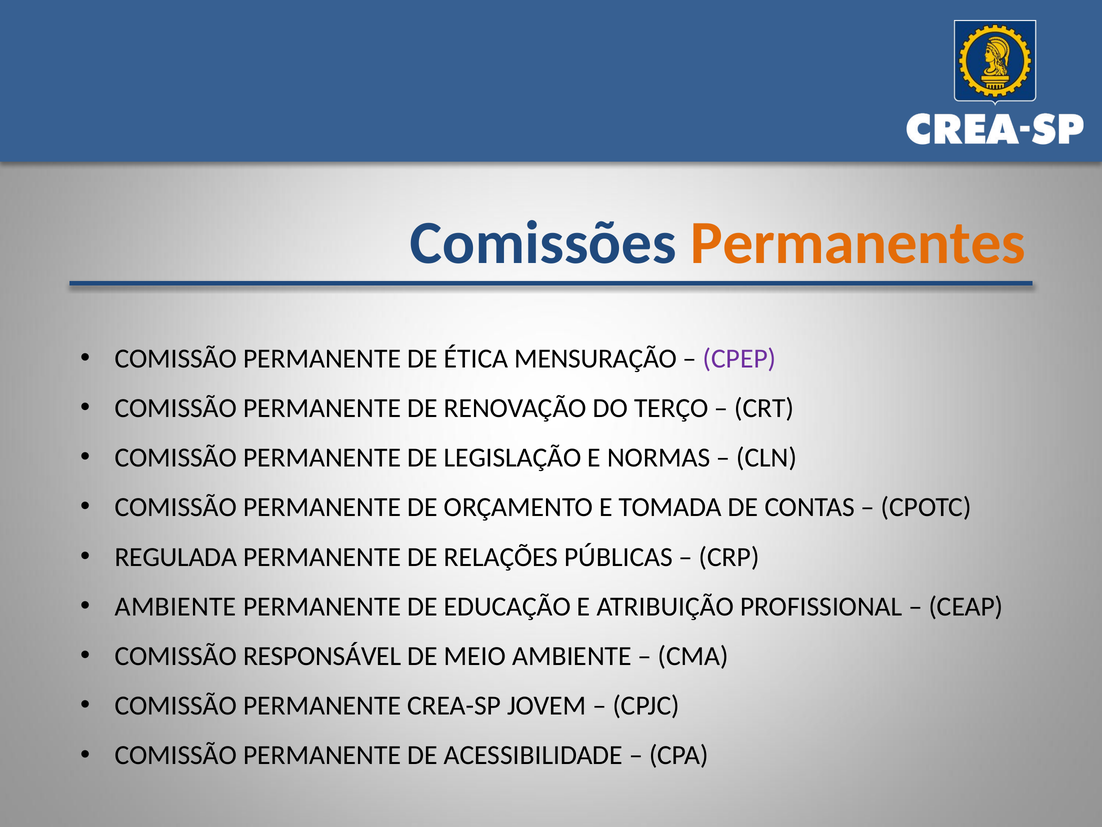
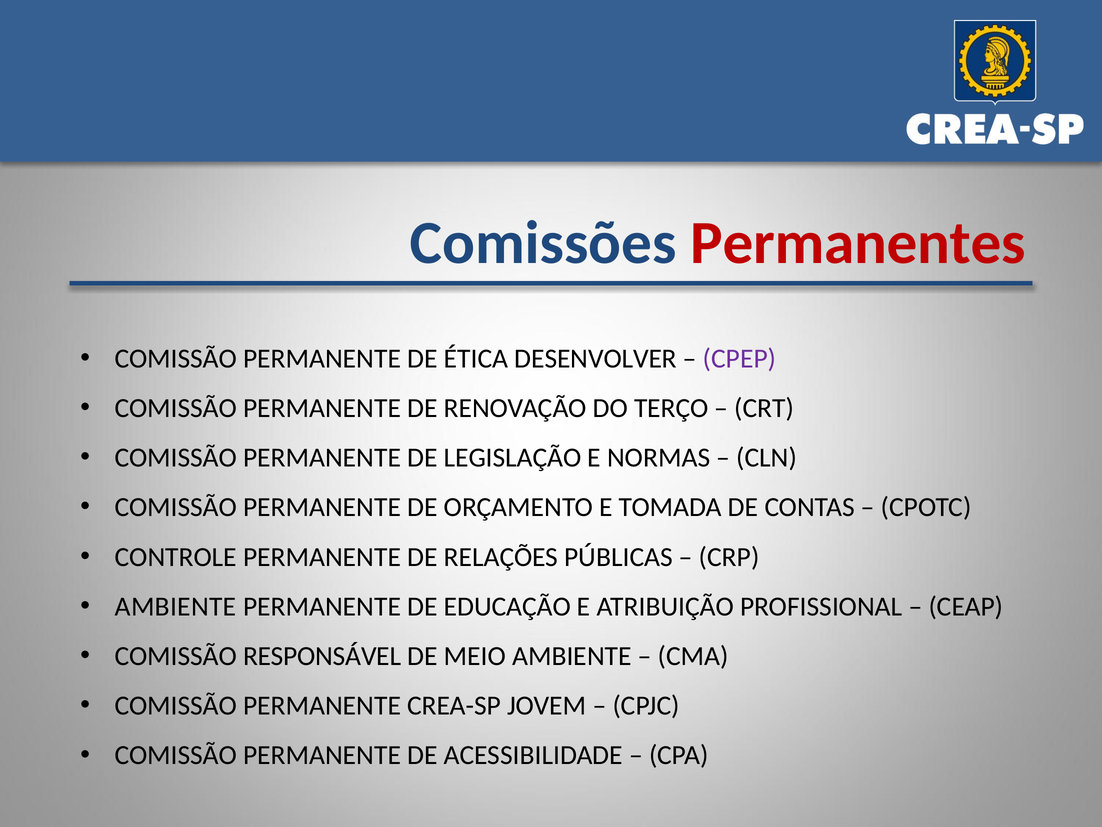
Permanentes colour: orange -> red
MENSURAÇÃO: MENSURAÇÃO -> DESENVOLVER
REGULADA: REGULADA -> CONTROLE
